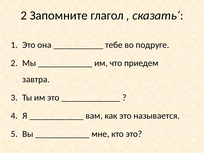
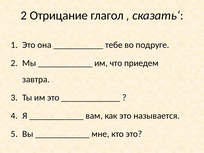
Запомните: Запомните -> Отрицание
